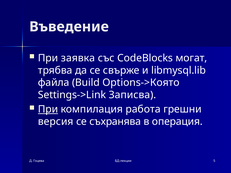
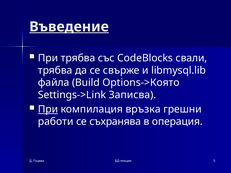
Въведение underline: none -> present
При заявка: заявка -> трябва
могат: могат -> свали
работа: работа -> връзка
версия: версия -> работи
